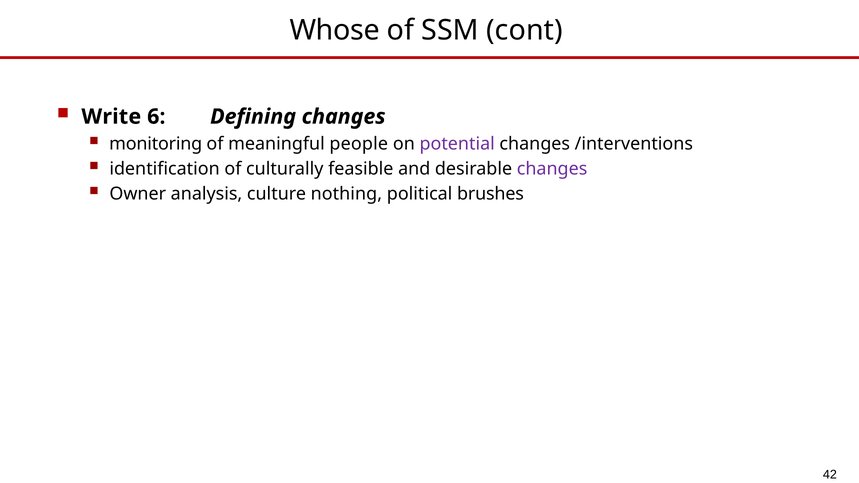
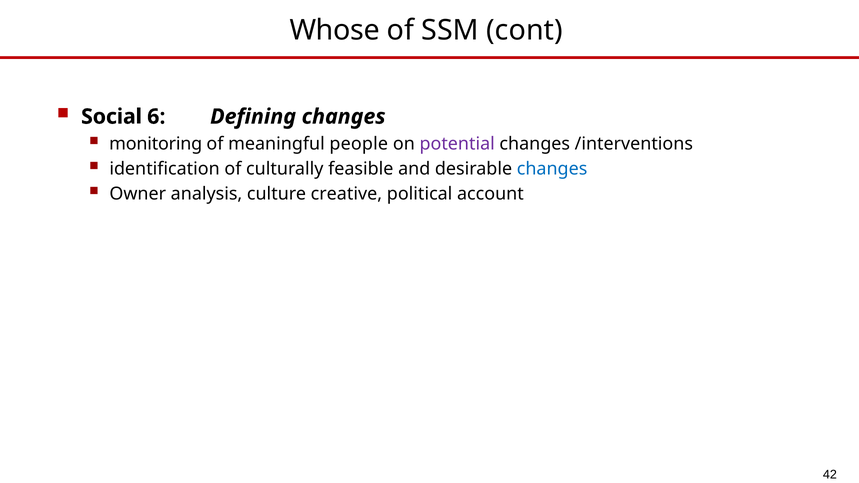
Write: Write -> Social
changes at (552, 169) colour: purple -> blue
nothing: nothing -> creative
brushes: brushes -> account
